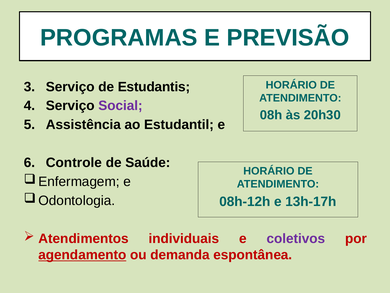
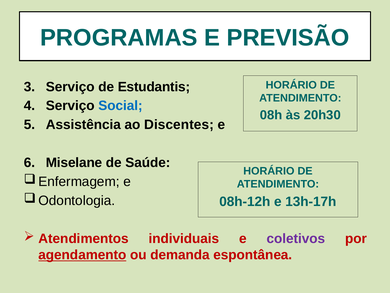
Social colour: purple -> blue
Estudantil: Estudantil -> Discentes
Controle: Controle -> Miselane
